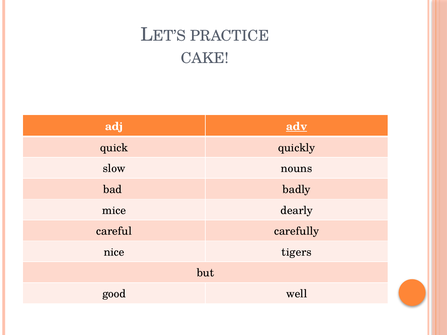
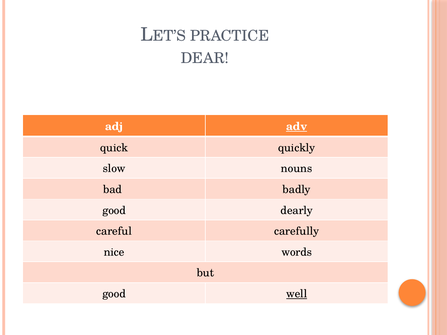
CAKE: CAKE -> DEAR
mice at (114, 210): mice -> good
tigers: tigers -> words
well underline: none -> present
